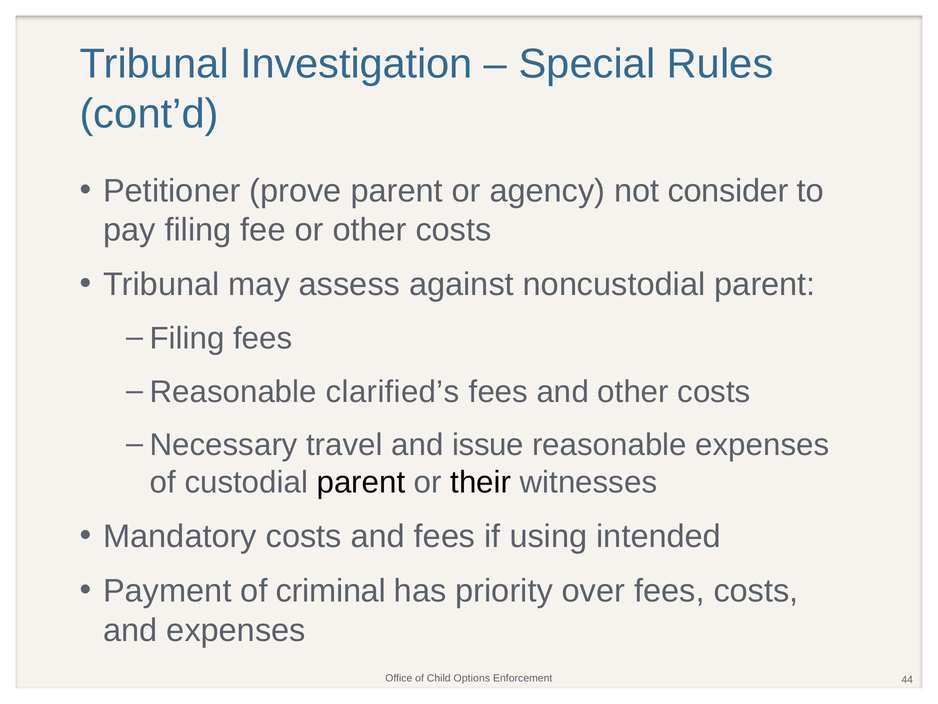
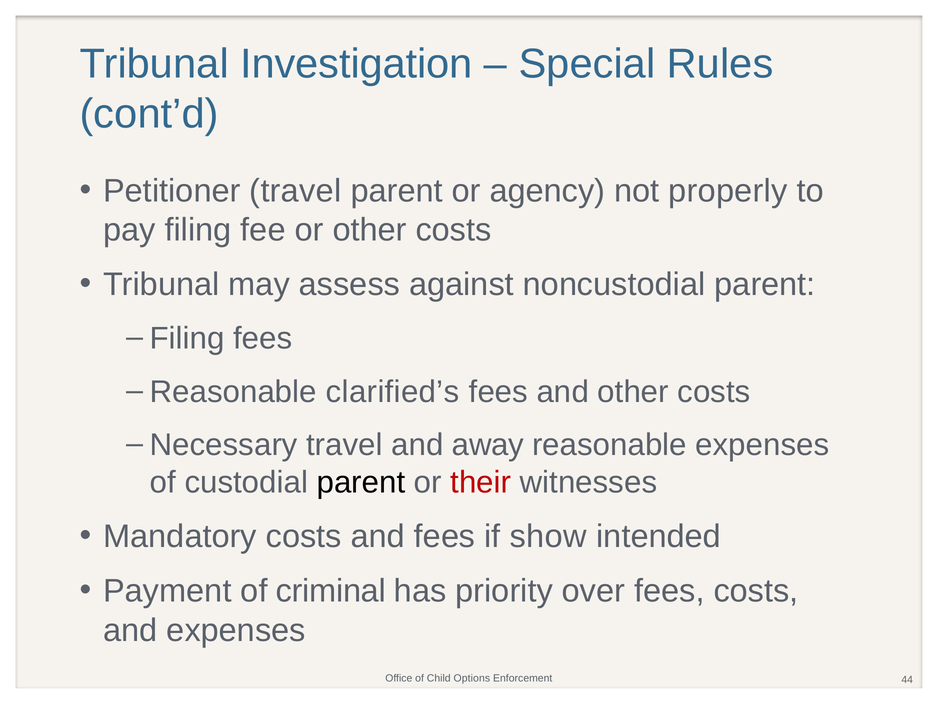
Petitioner prove: prove -> travel
consider: consider -> properly
issue: issue -> away
their colour: black -> red
using: using -> show
